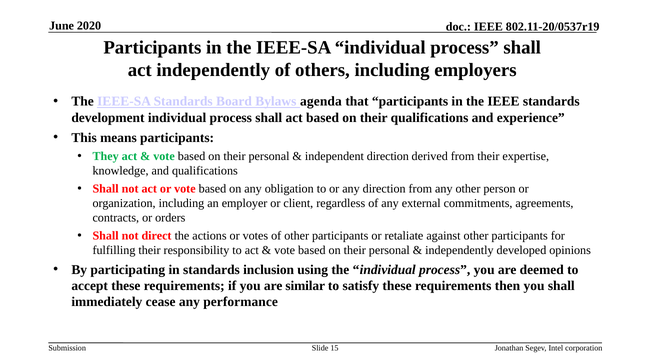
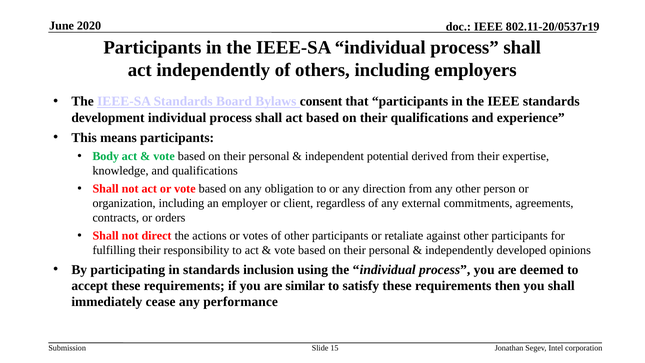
agenda: agenda -> consent
They: They -> Body
independent direction: direction -> potential
